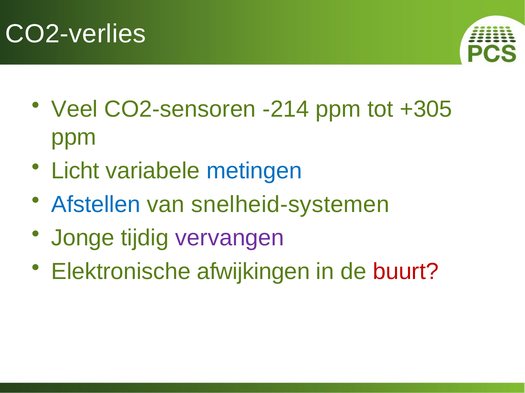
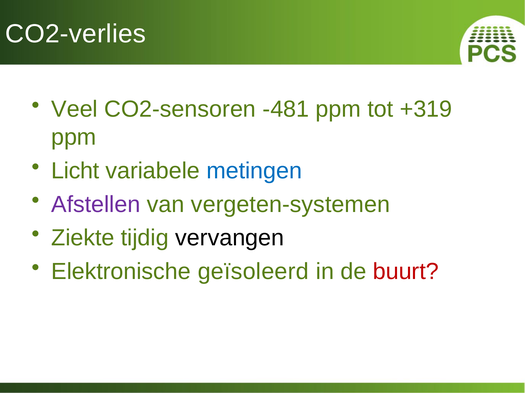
-214: -214 -> -481
+305: +305 -> +319
Afstellen colour: blue -> purple
snelheid-systemen: snelheid-systemen -> vergeten-systemen
Jonge: Jonge -> Ziekte
vervangen colour: purple -> black
afwijkingen: afwijkingen -> geïsoleerd
